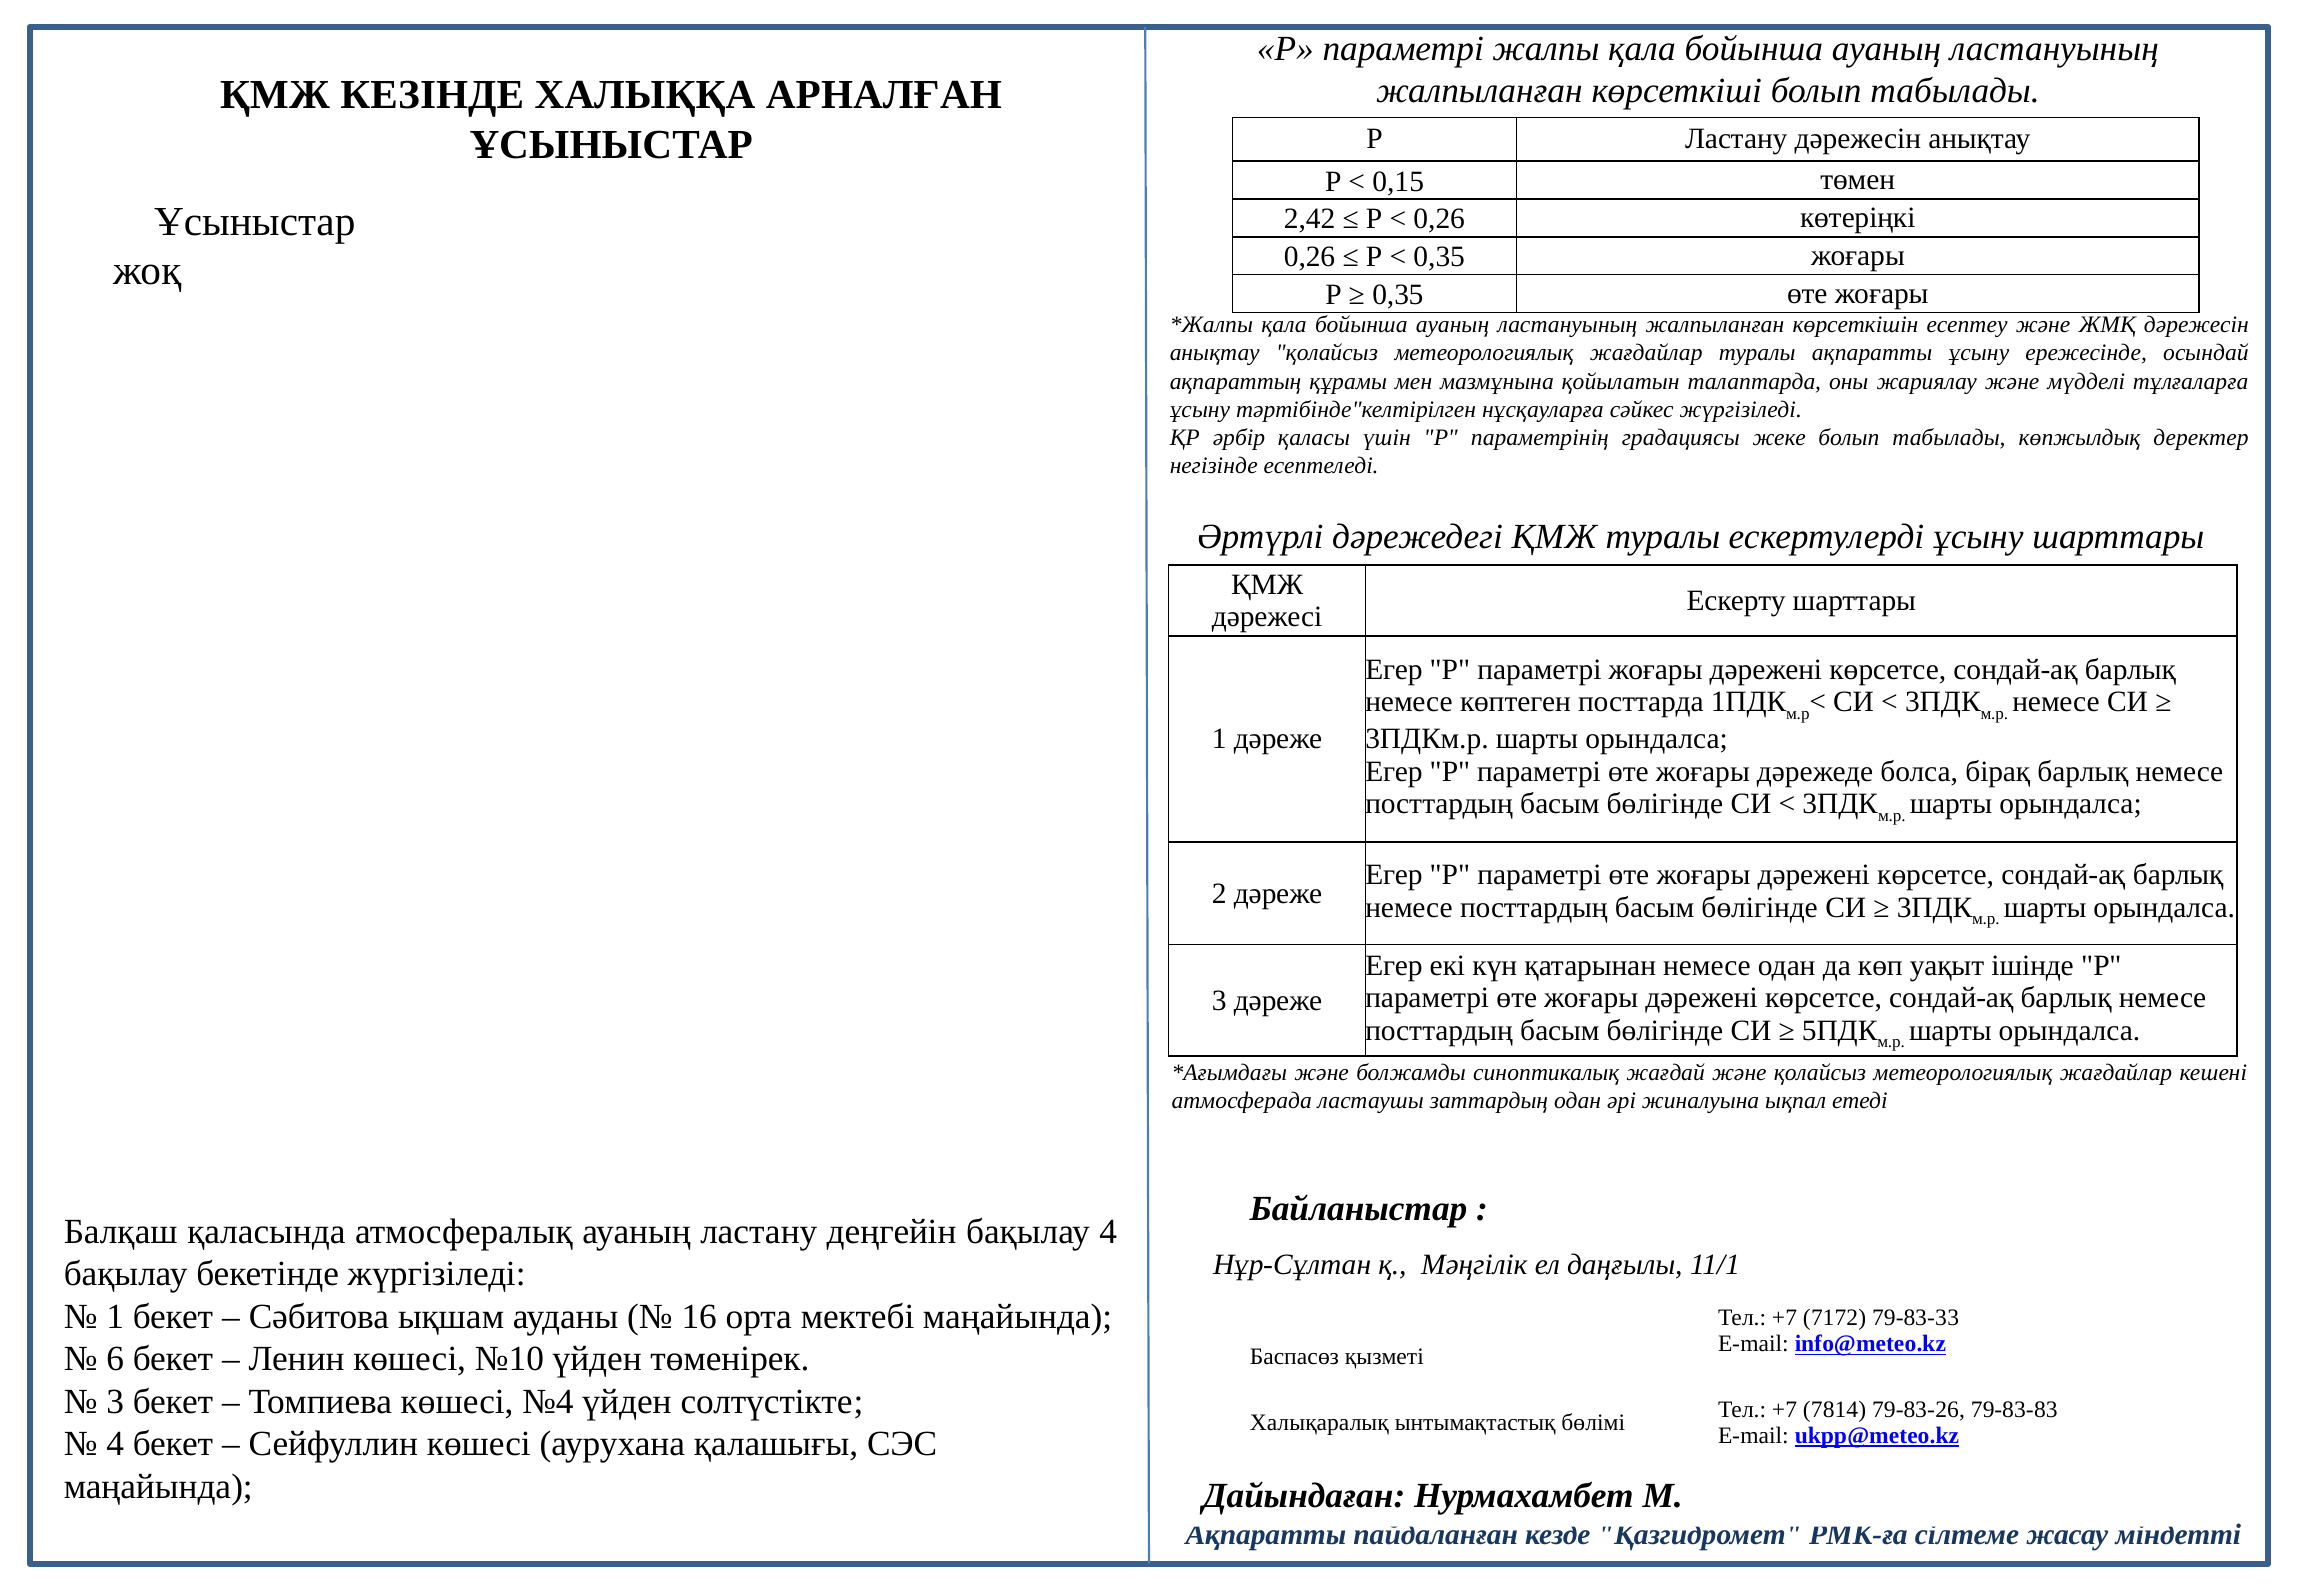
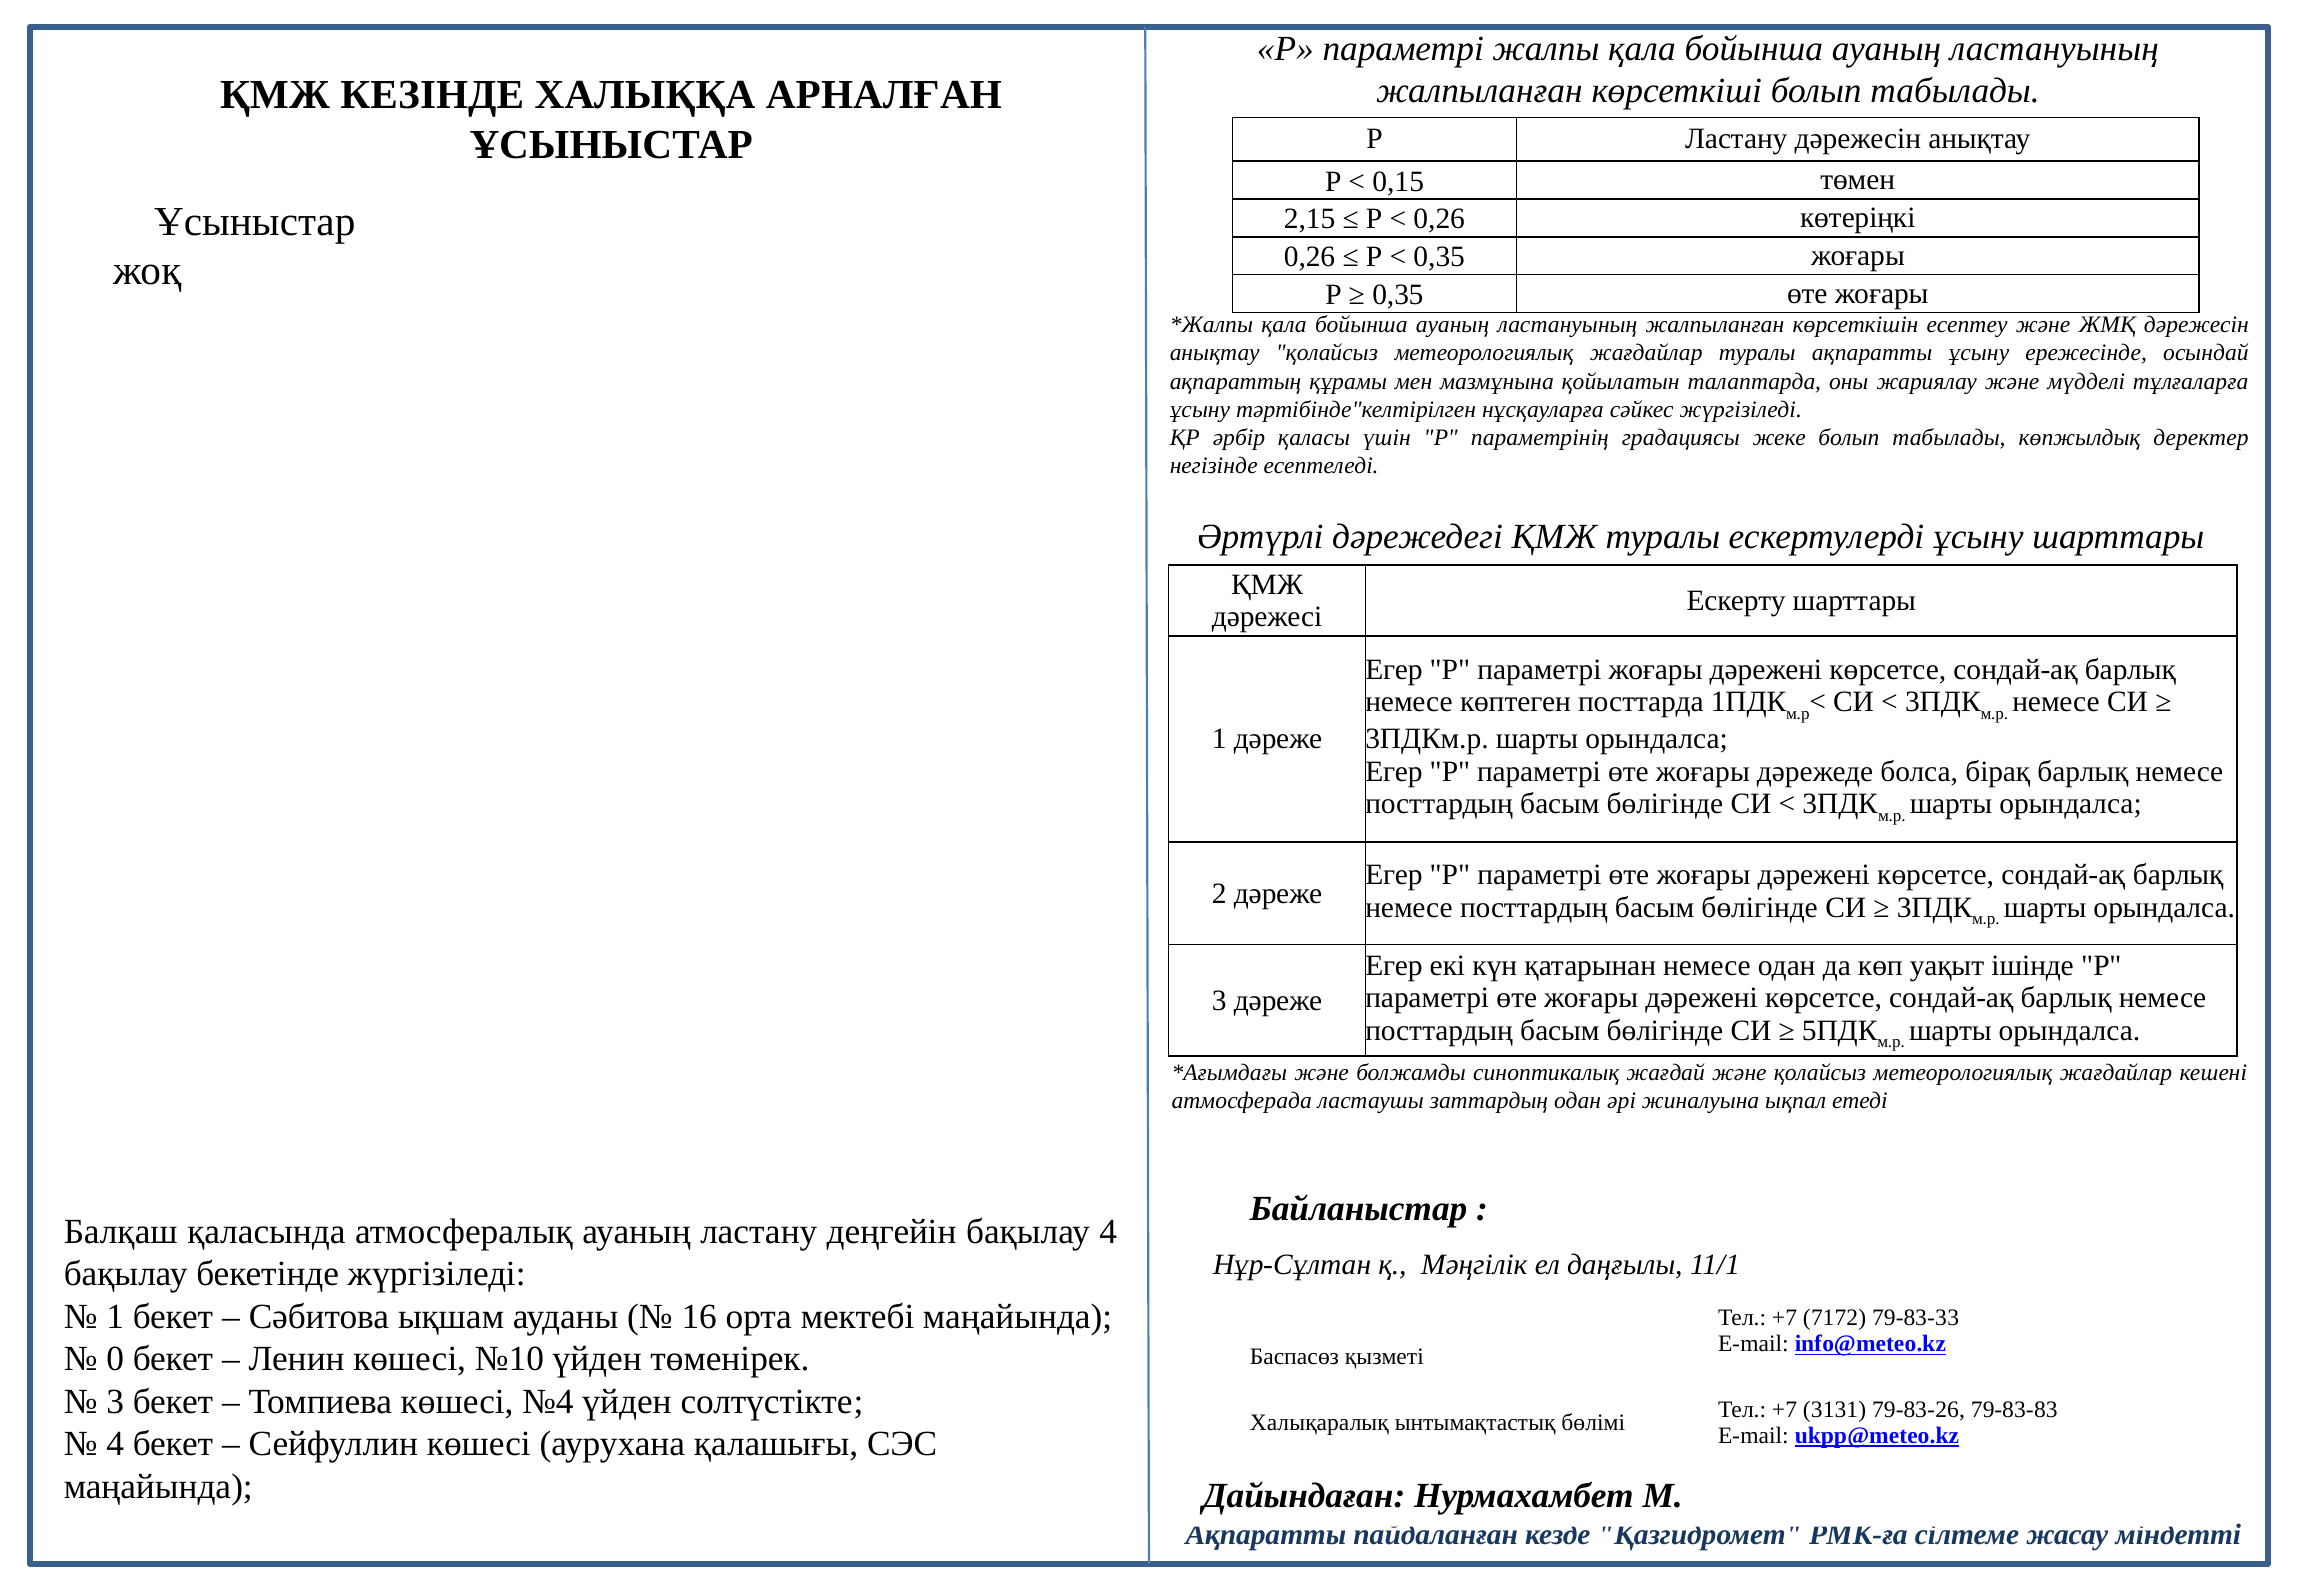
2,42: 2,42 -> 2,15
6: 6 -> 0
7814: 7814 -> 3131
